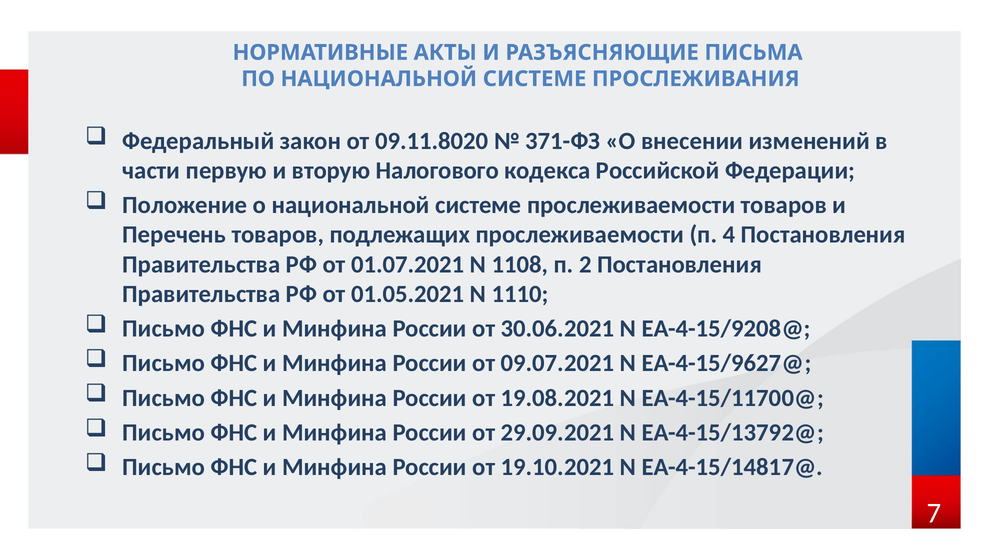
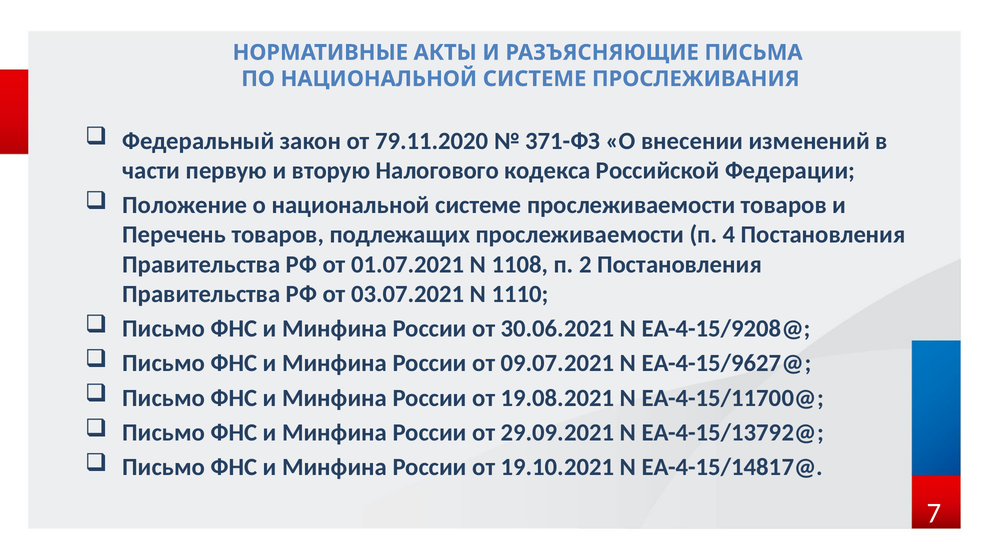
09.11.8020: 09.11.8020 -> 79.11.2020
01.05.2021: 01.05.2021 -> 03.07.2021
